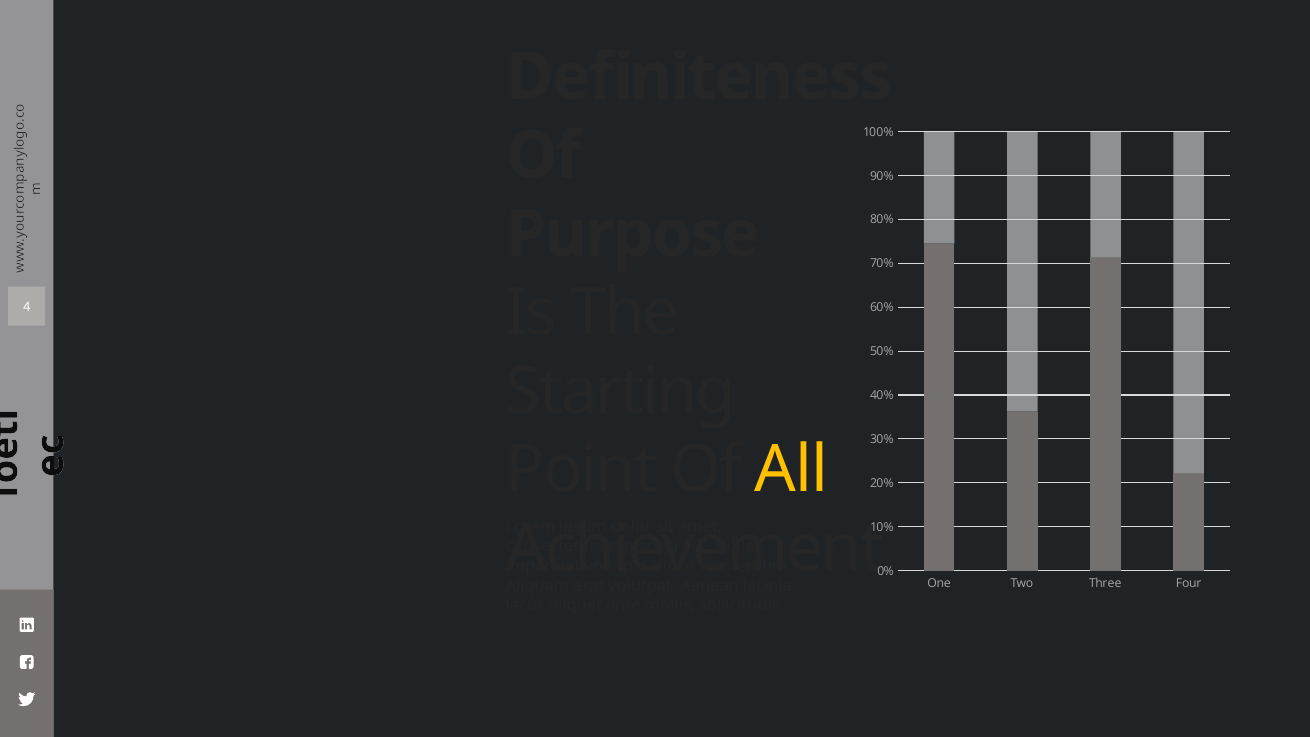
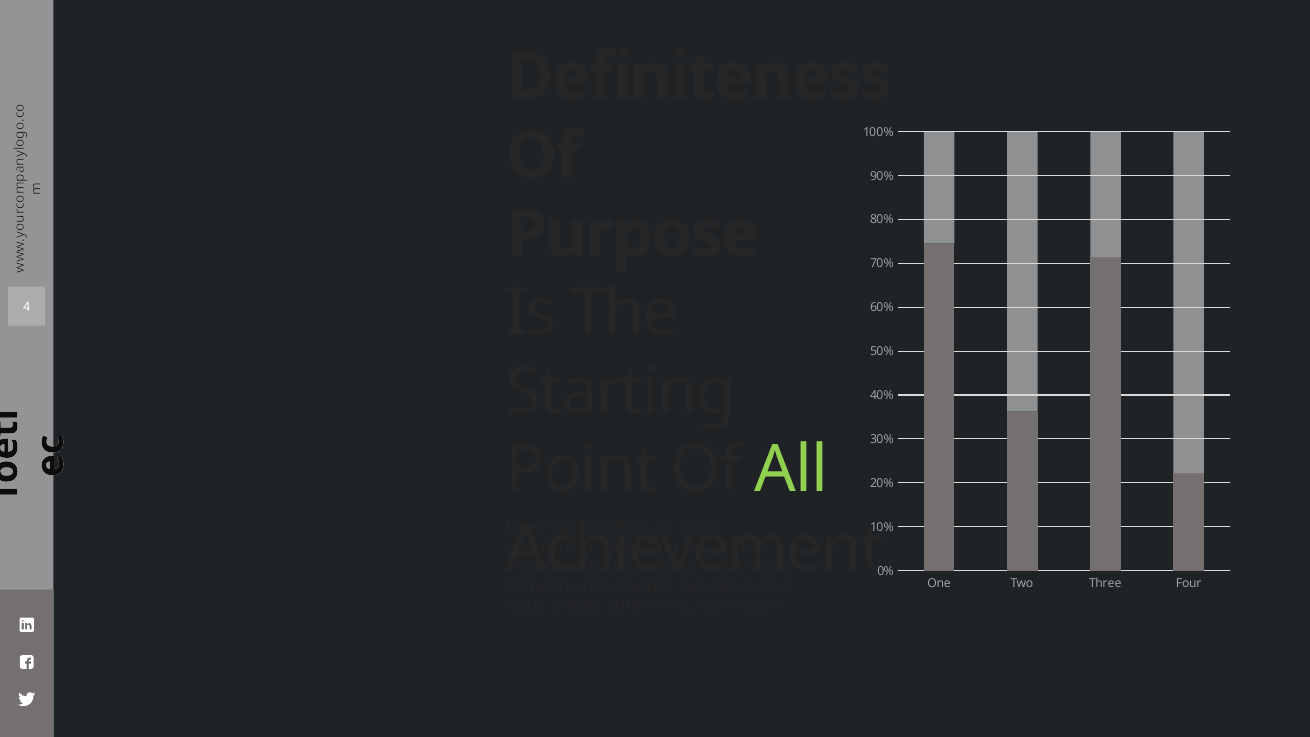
All colour: yellow -> light green
